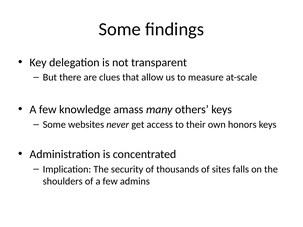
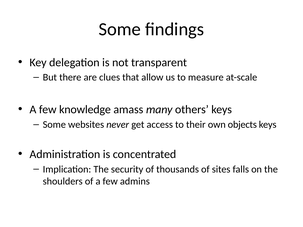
honors: honors -> objects
